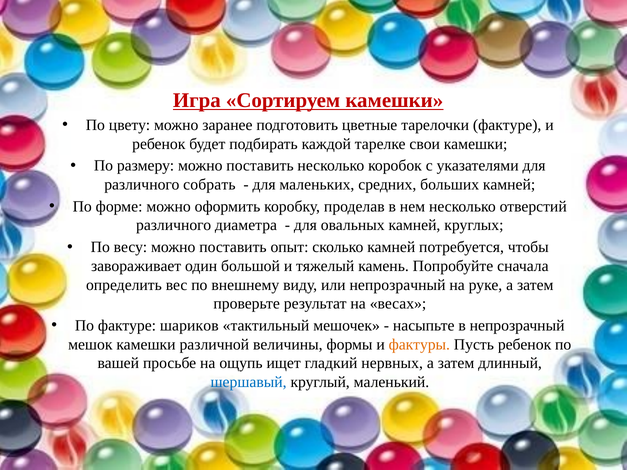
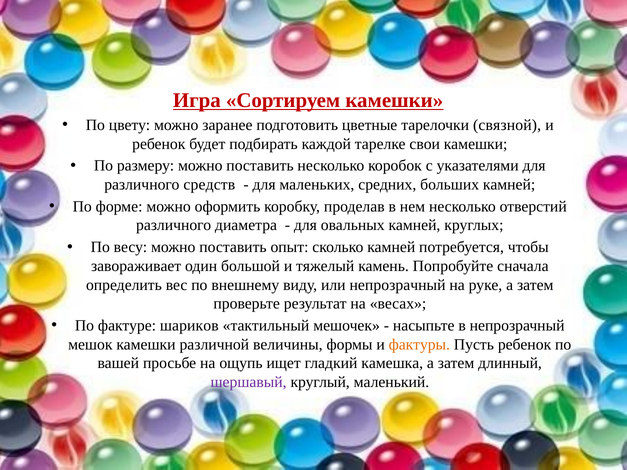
тарелочки фактуре: фактуре -> связной
собрать: собрать -> средств
нервных: нервных -> камешка
шершавый colour: blue -> purple
